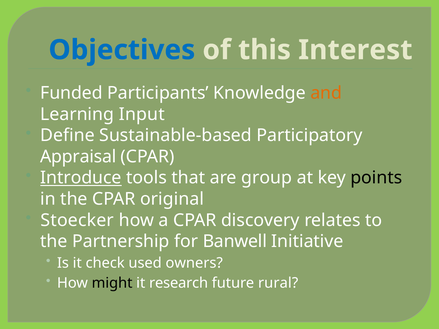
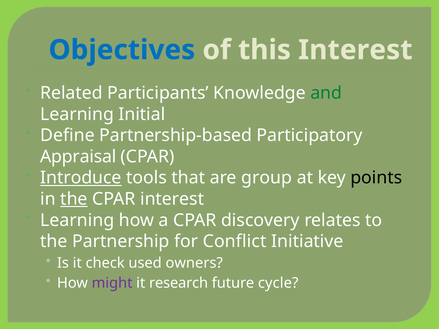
Funded: Funded -> Related
and colour: orange -> green
Input: Input -> Initial
Sustainable-based: Sustainable-based -> Partnership-based
the at (74, 199) underline: none -> present
CPAR original: original -> interest
Stoecker at (77, 220): Stoecker -> Learning
Banwell: Banwell -> Conflict
might colour: black -> purple
rural: rural -> cycle
